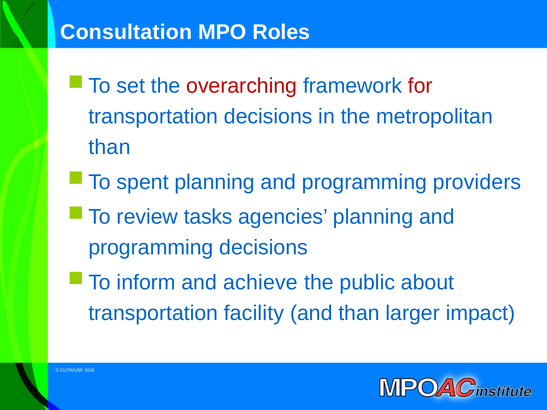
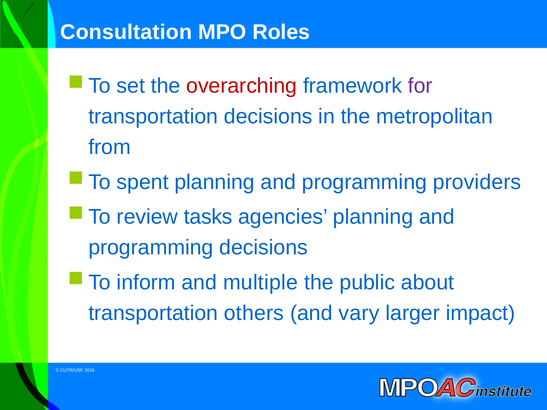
for colour: red -> purple
than at (109, 147): than -> from
achieve: achieve -> multiple
facility: facility -> others
and than: than -> vary
